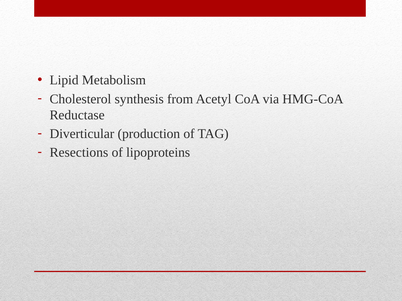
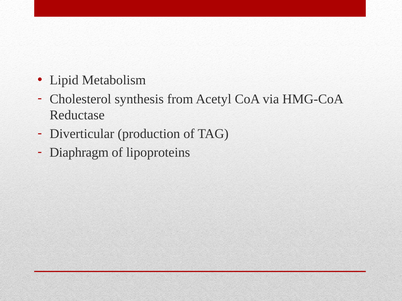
Resections: Resections -> Diaphragm
